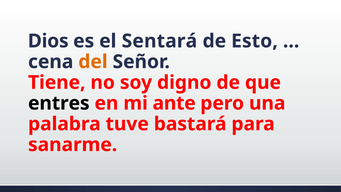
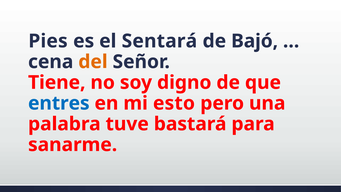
Dios: Dios -> Pies
Esto: Esto -> Bajó
entres colour: black -> blue
ante: ante -> esto
